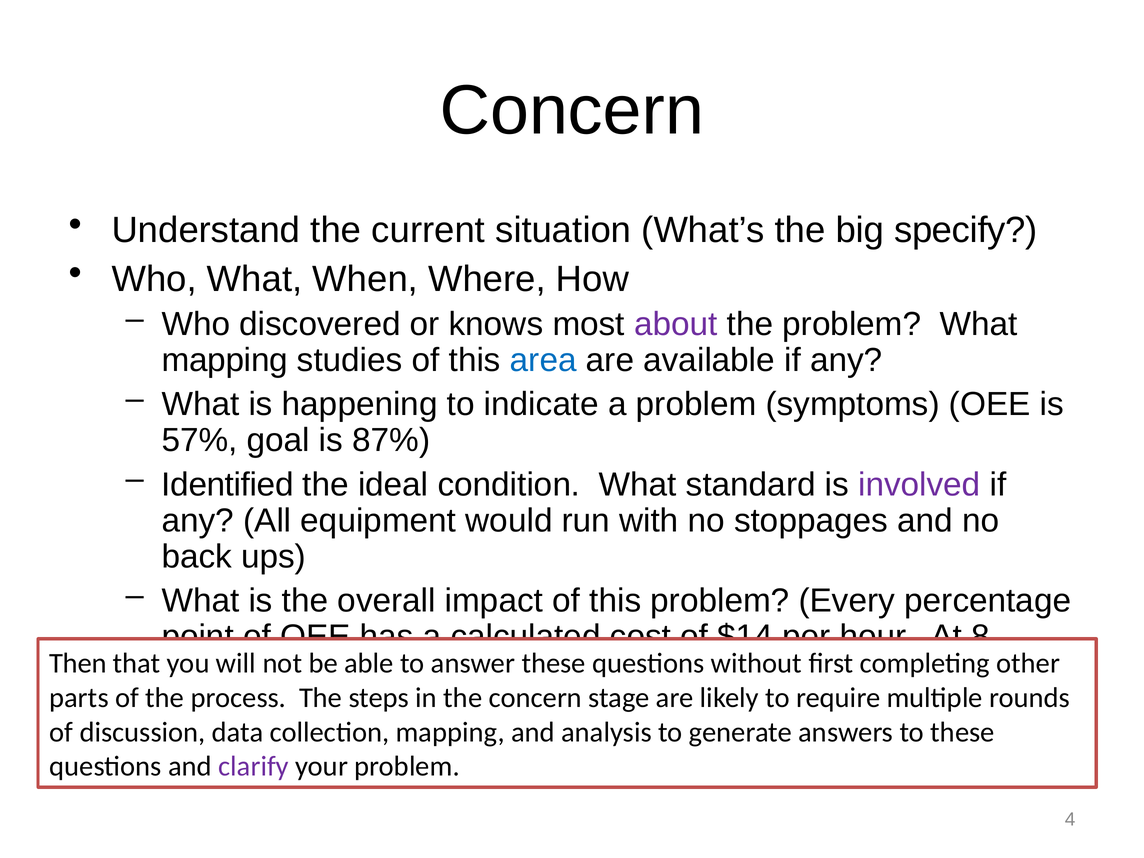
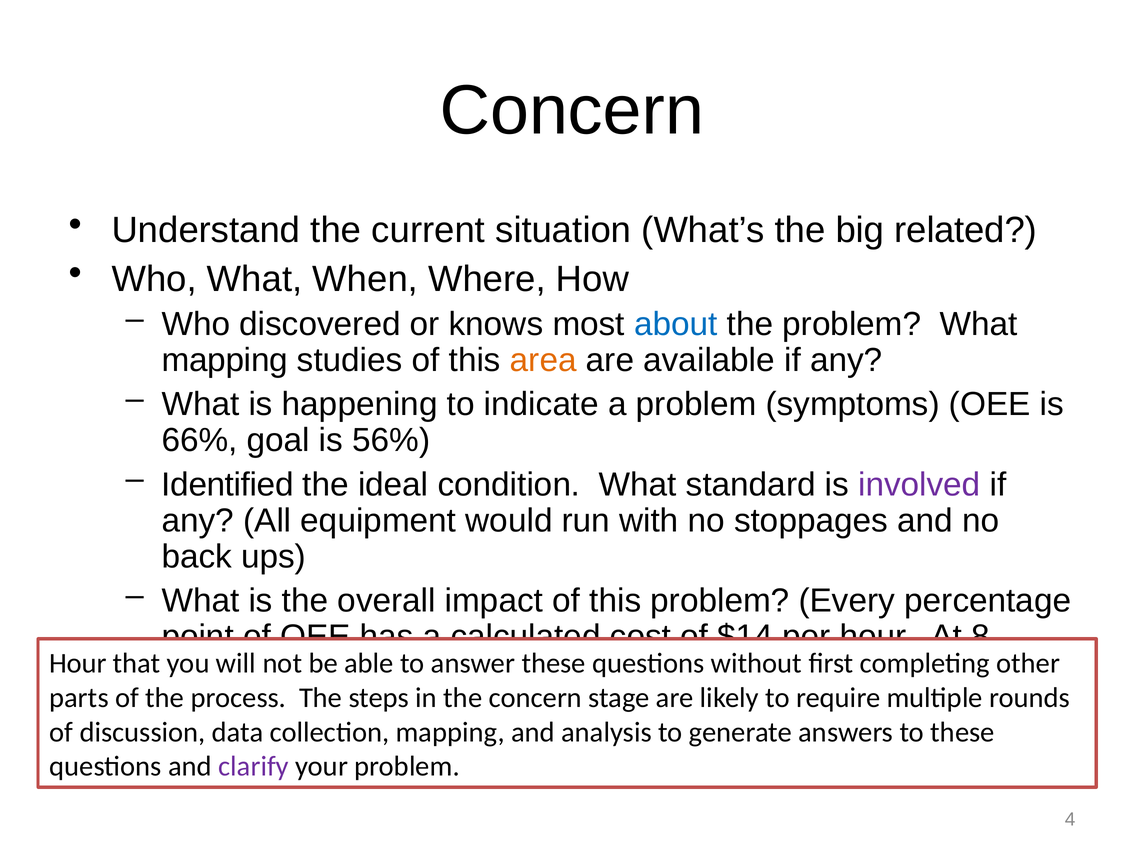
specify: specify -> related
about colour: purple -> blue
area colour: blue -> orange
57%: 57% -> 66%
87%: 87% -> 56%
Then at (78, 663): Then -> Hour
